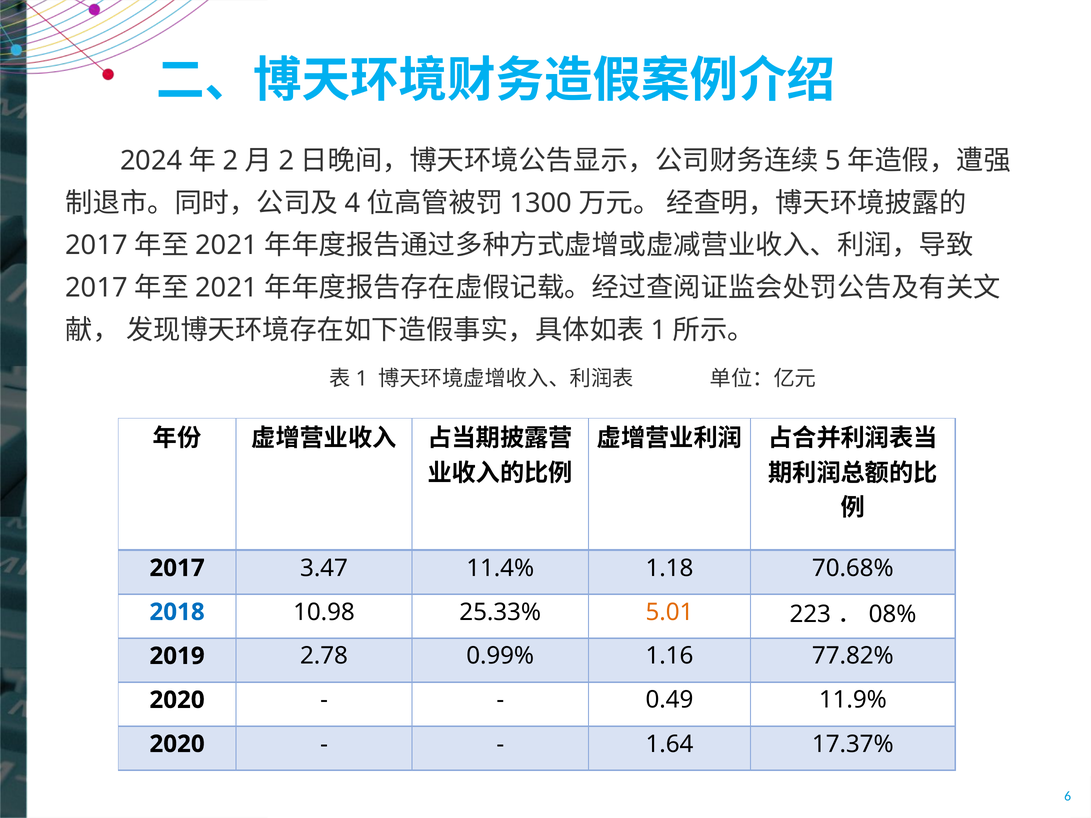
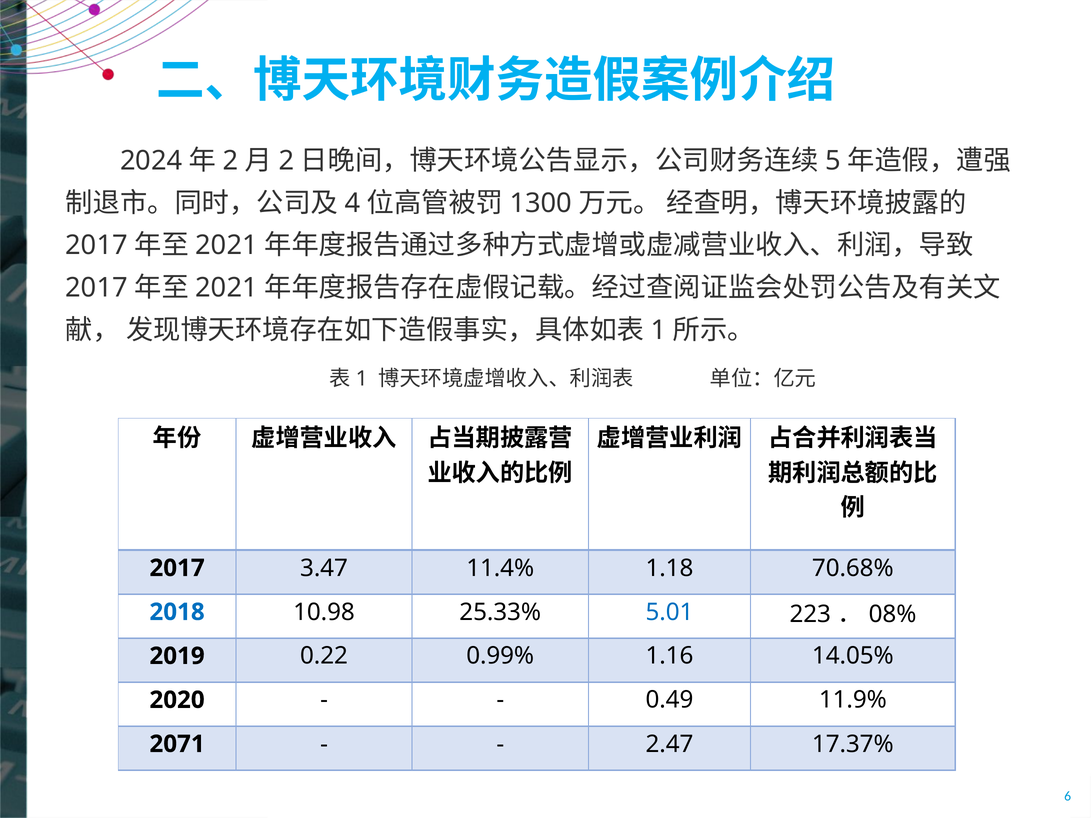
5.01 colour: orange -> blue
2.78: 2.78 -> 0.22
77.82%: 77.82% -> 14.05%
2020 at (177, 744): 2020 -> 2071
1.64: 1.64 -> 2.47
